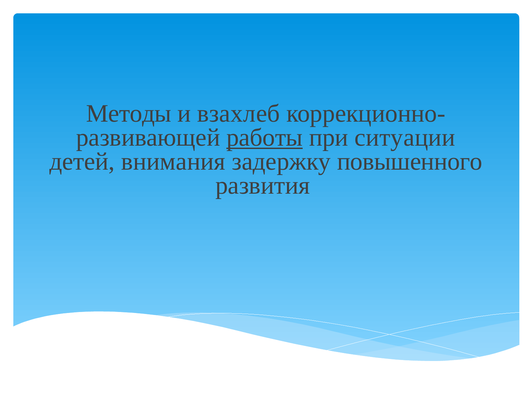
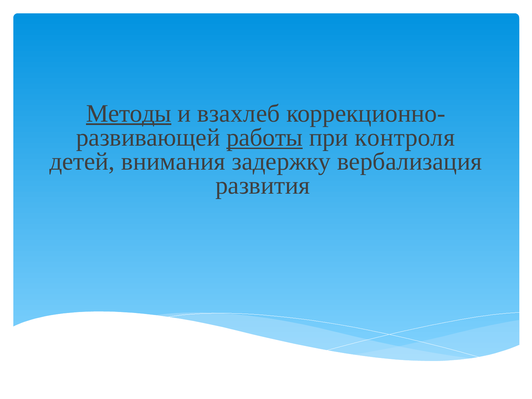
Методы underline: none -> present
ситуации: ситуации -> контроля
повышенного: повышенного -> вербализация
